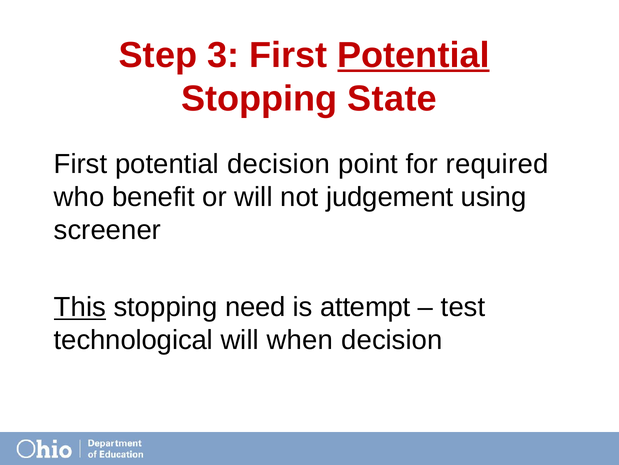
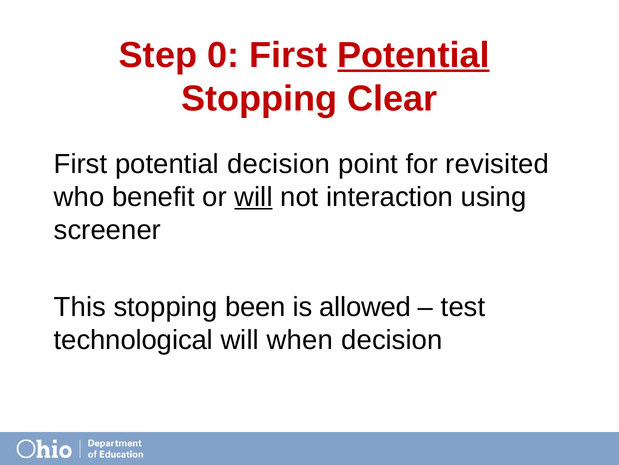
3: 3 -> 0
State: State -> Clear
required: required -> revisited
will at (254, 197) underline: none -> present
judgement: judgement -> interaction
This underline: present -> none
need: need -> been
attempt: attempt -> allowed
